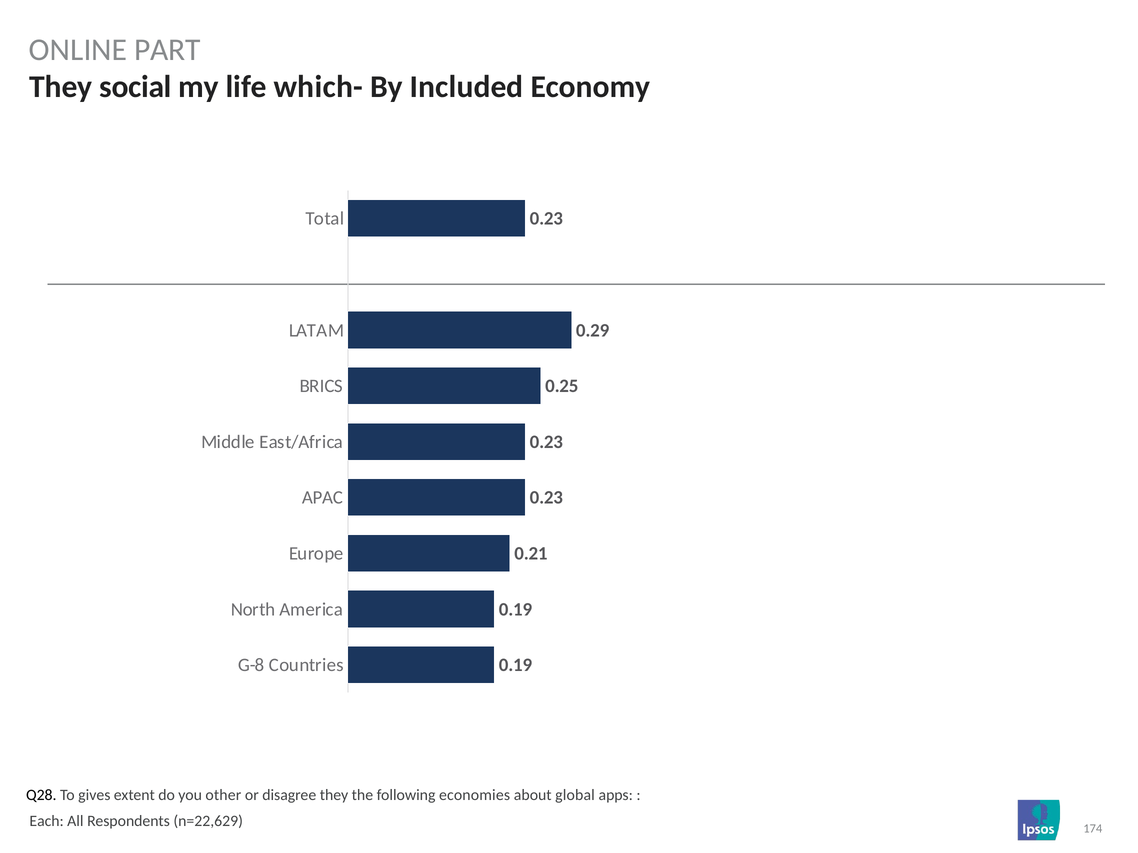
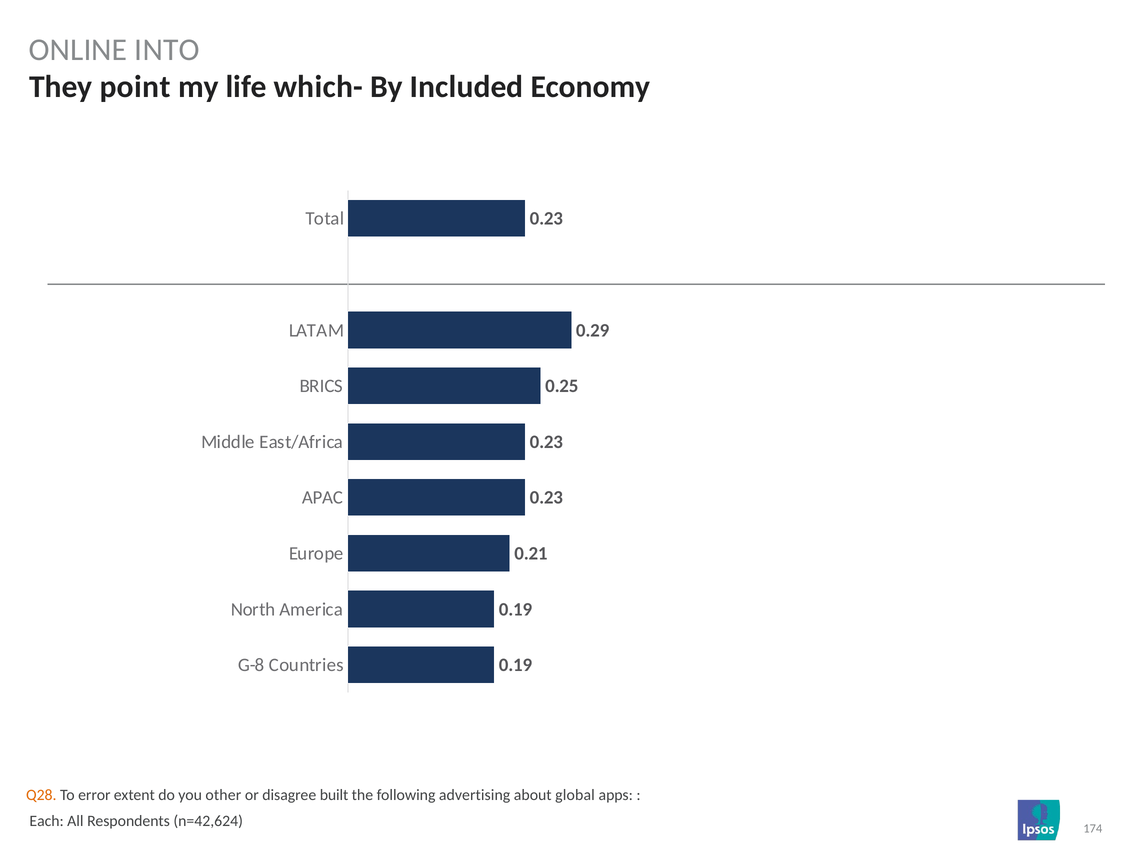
PART: PART -> INTO
social: social -> point
Q28 colour: black -> orange
gives: gives -> error
disagree they: they -> built
economies: economies -> advertising
n=22,629: n=22,629 -> n=42,624
